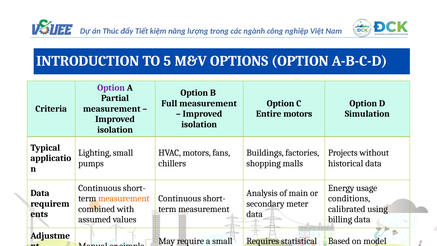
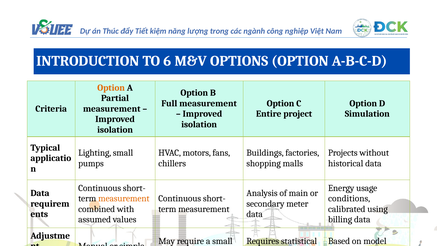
5: 5 -> 6
Option at (111, 88) colour: purple -> orange
Entire motors: motors -> project
